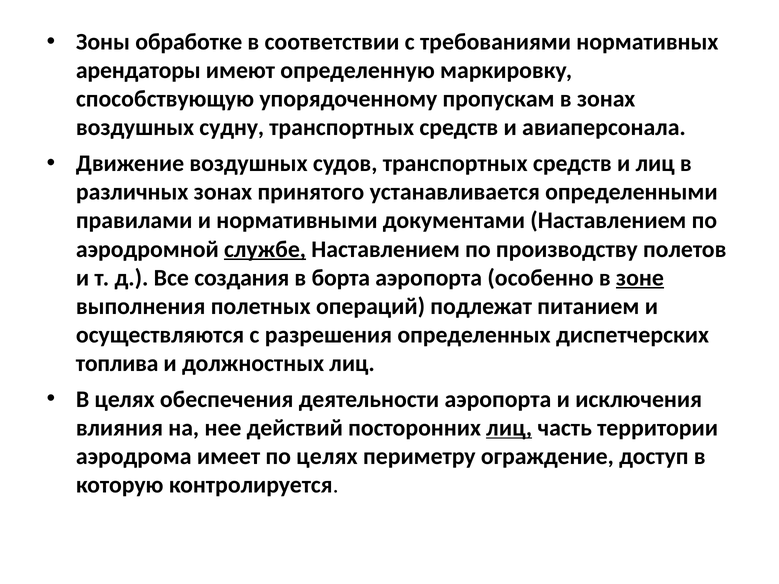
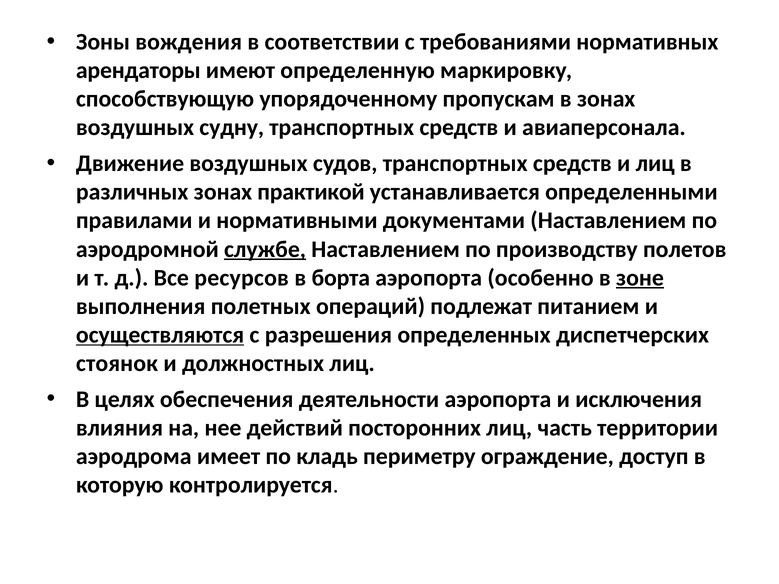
обработке: обработке -> вождения
принятого: принятого -> практикой
создания: создания -> ресурсов
осуществляются underline: none -> present
топлива: топлива -> стоянок
лиц at (509, 428) underline: present -> none
по целях: целях -> кладь
